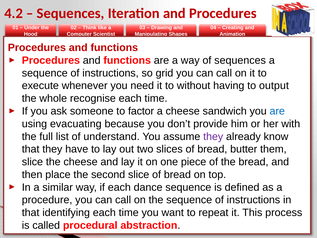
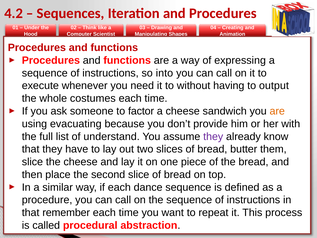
of sequences: sequences -> expressing
grid: grid -> into
recognise: recognise -> costumes
are at (277, 111) colour: blue -> orange
identifying: identifying -> remember
